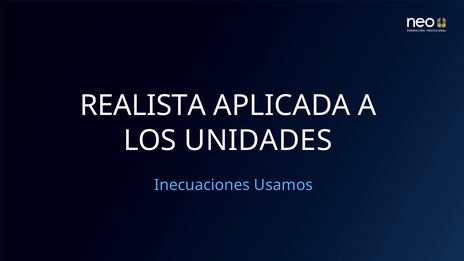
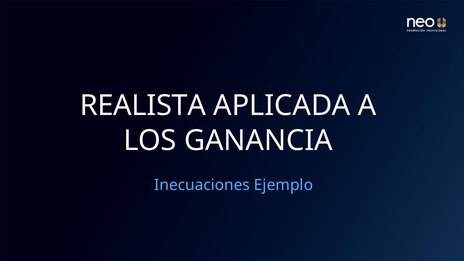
UNIDADES: UNIDADES -> GANANCIA
Usamos: Usamos -> Ejemplo
